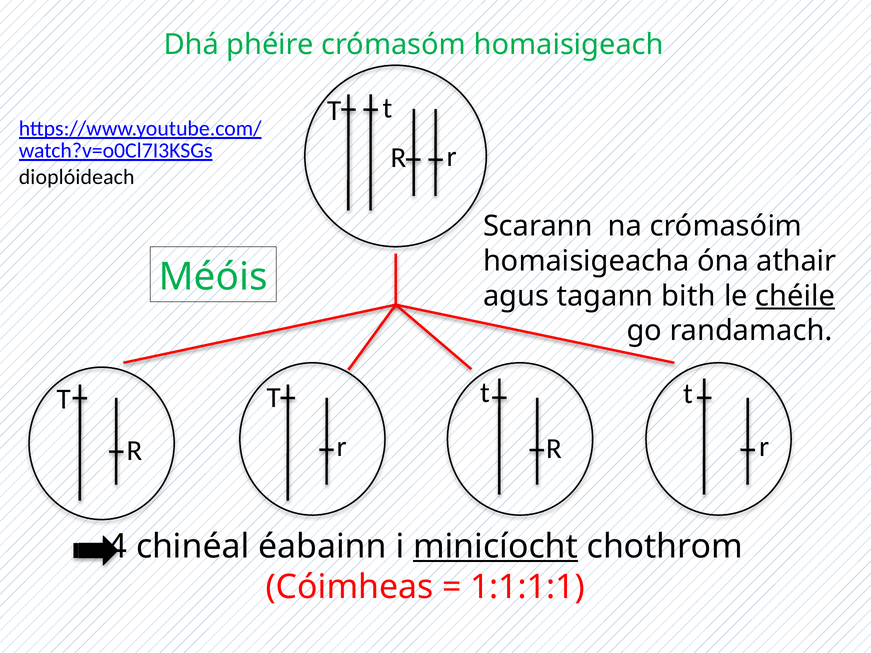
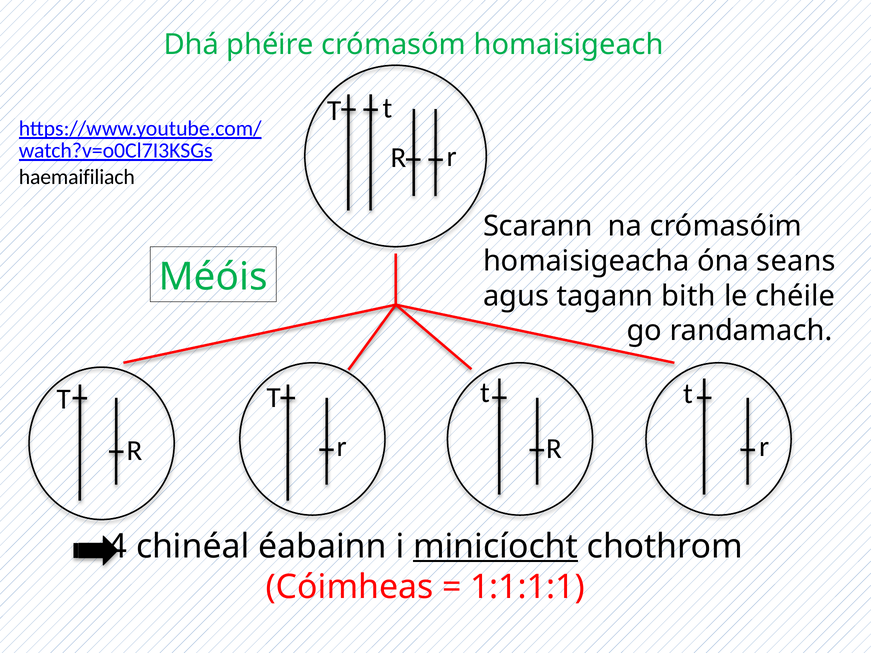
dioplóideach: dioplóideach -> haemaifiliach
athair: athair -> seans
chéile underline: present -> none
